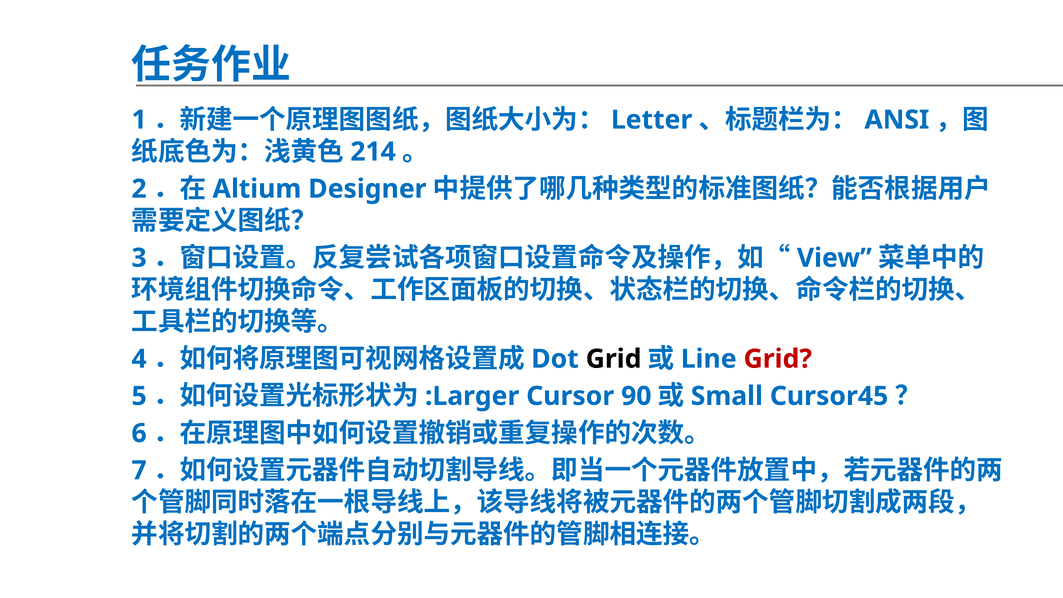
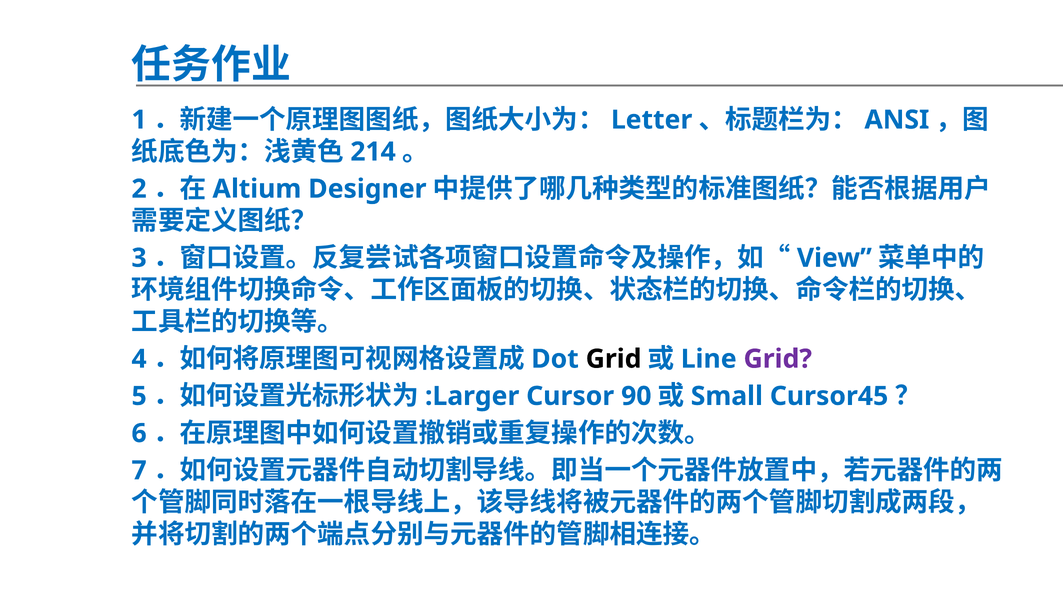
Grid at (778, 359) colour: red -> purple
